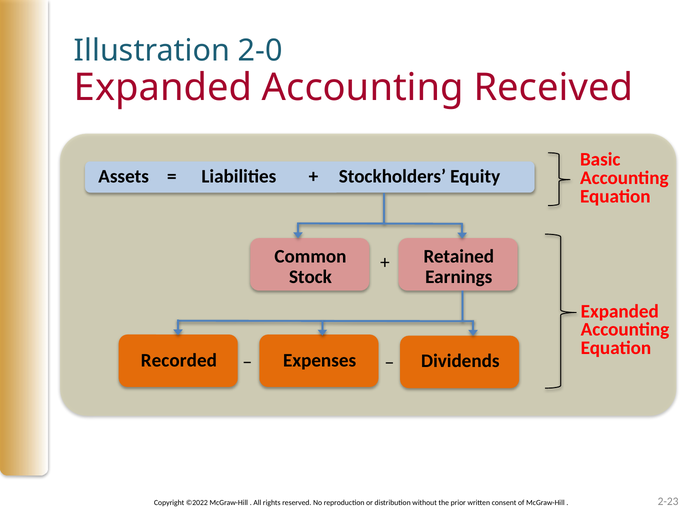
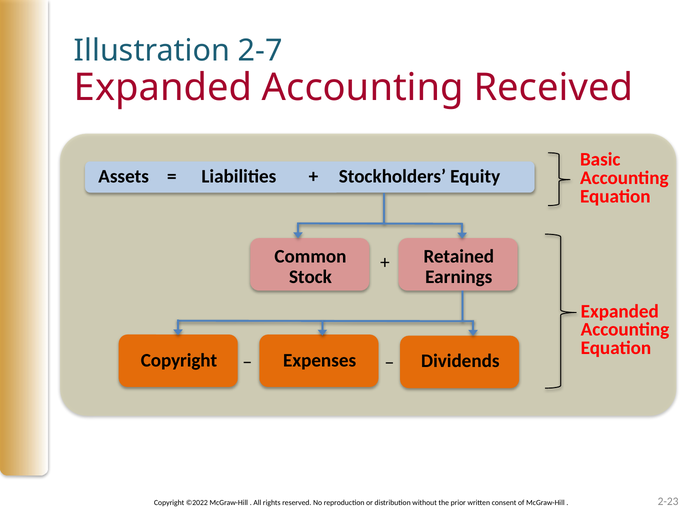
2-0: 2-0 -> 2-7
Recorded at (179, 360): Recorded -> Copyright
